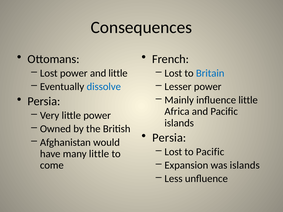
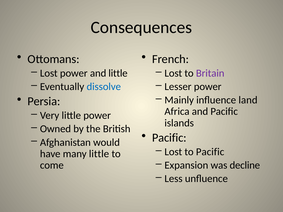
Britain colour: blue -> purple
influence little: little -> land
Persia at (169, 138): Persia -> Pacific
was islands: islands -> decline
